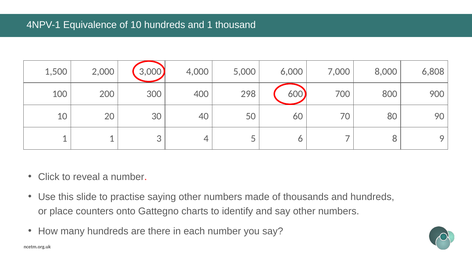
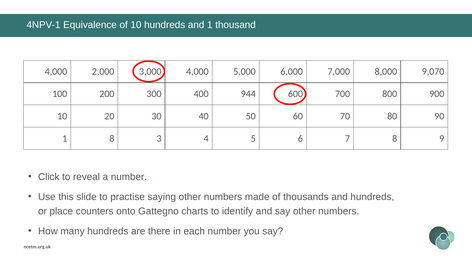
1,500 at (56, 72): 1,500 -> 4,000
6,808: 6,808 -> 9,070
298: 298 -> 944
1 1: 1 -> 8
